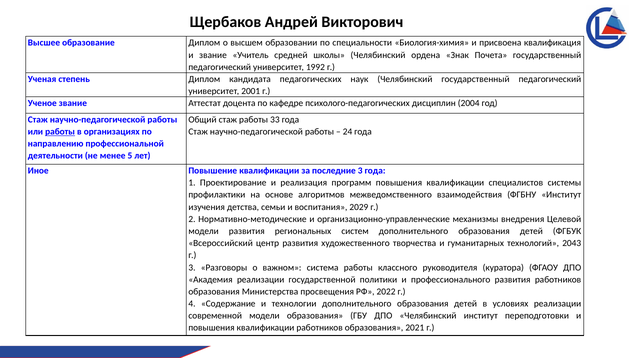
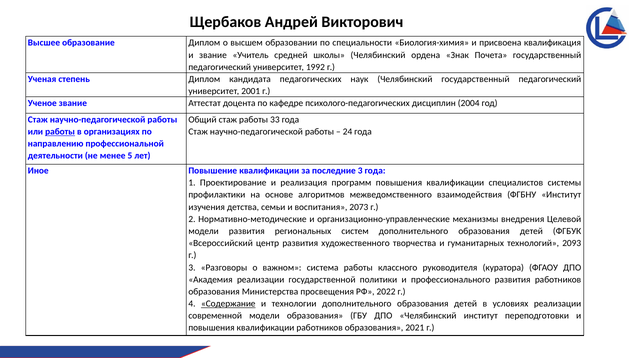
2029: 2029 -> 2073
2043: 2043 -> 2093
Содержание underline: none -> present
